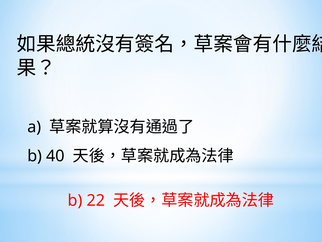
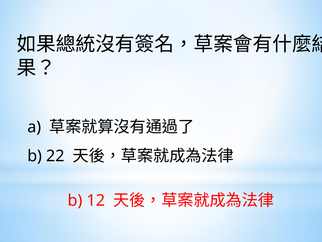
40: 40 -> 22
22: 22 -> 12
